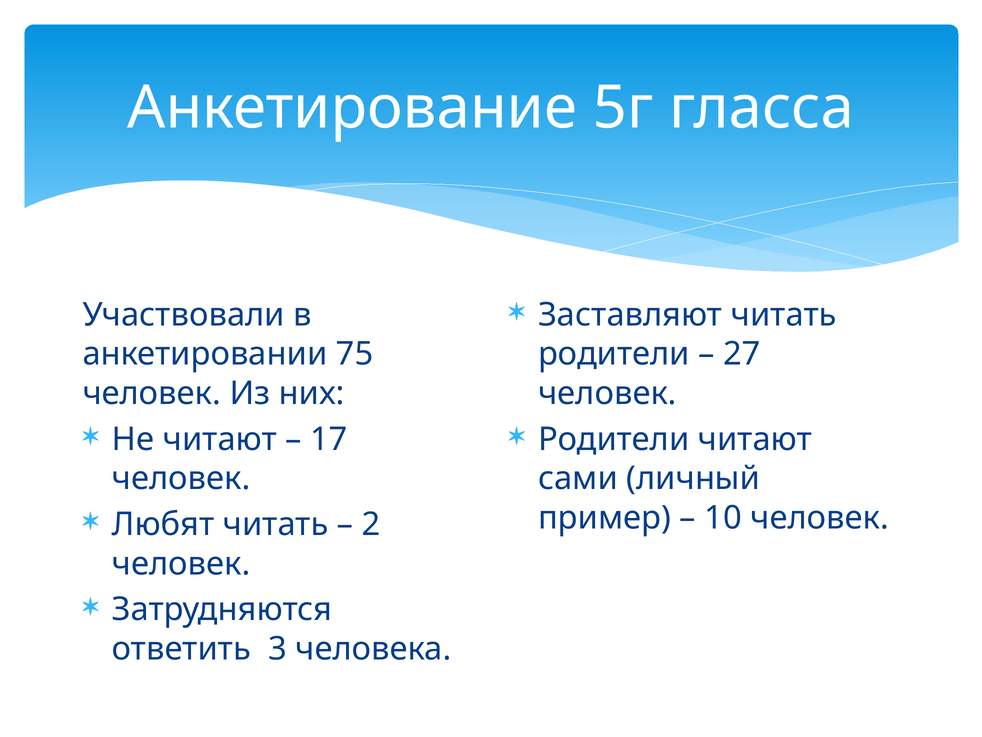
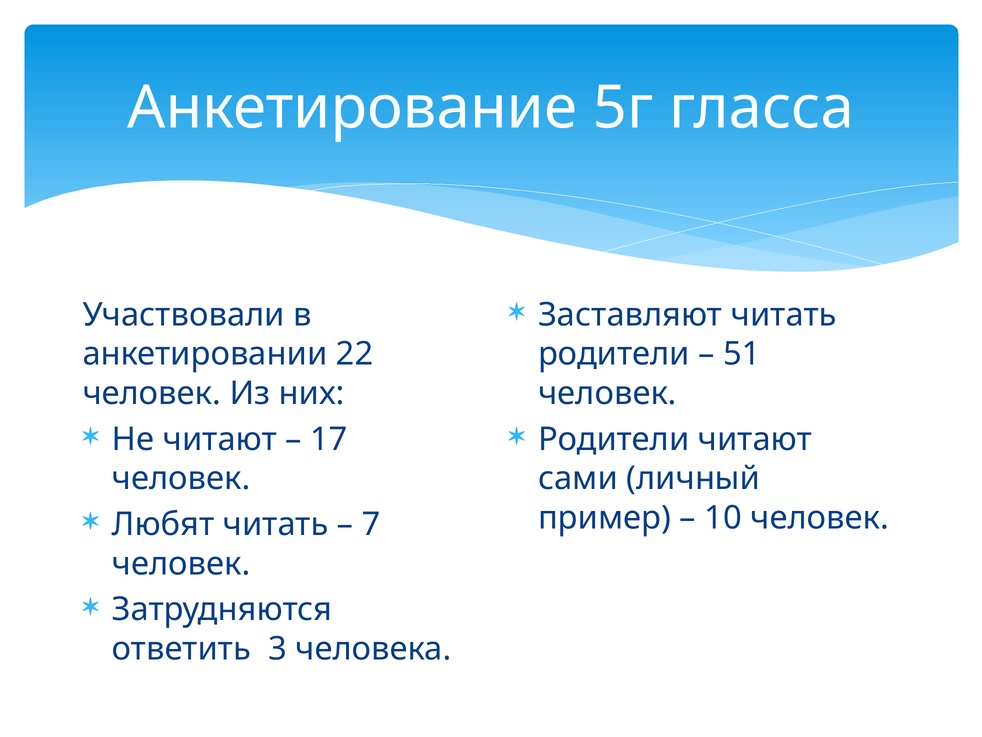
75: 75 -> 22
27: 27 -> 51
2: 2 -> 7
